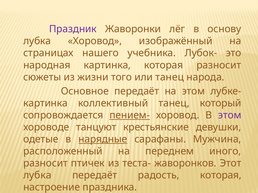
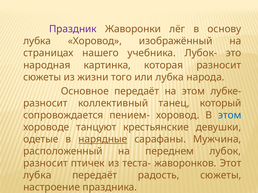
или танец: танец -> лубка
картинка at (45, 103): картинка -> разносит
пением- underline: present -> none
этом at (230, 115) colour: purple -> blue
иного: иного -> лубок
радость которая: которая -> сюжеты
